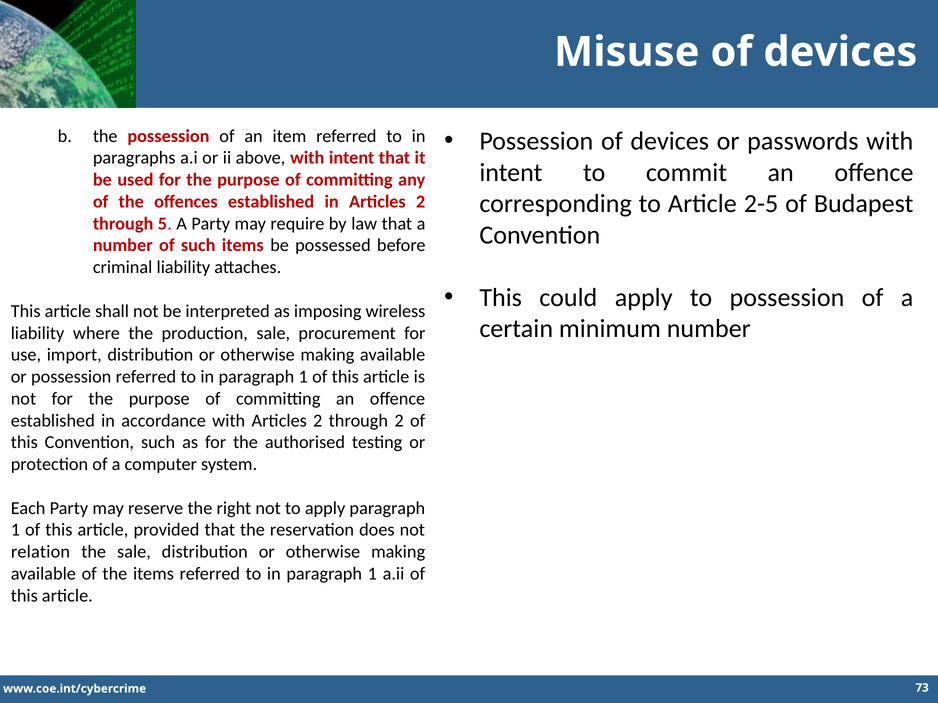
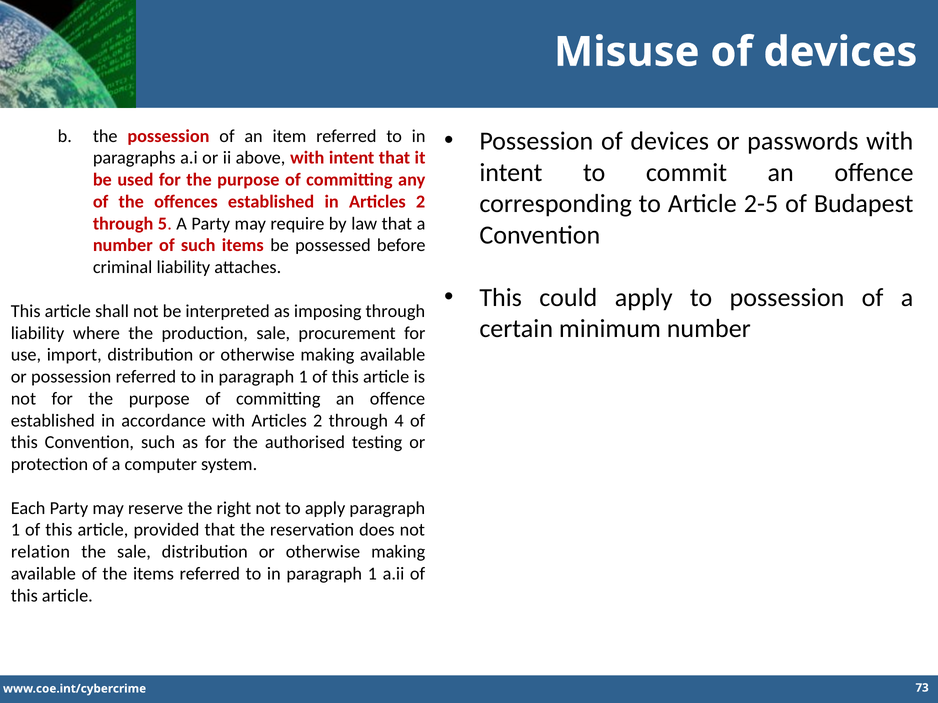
imposing wireless: wireless -> through
through 2: 2 -> 4
